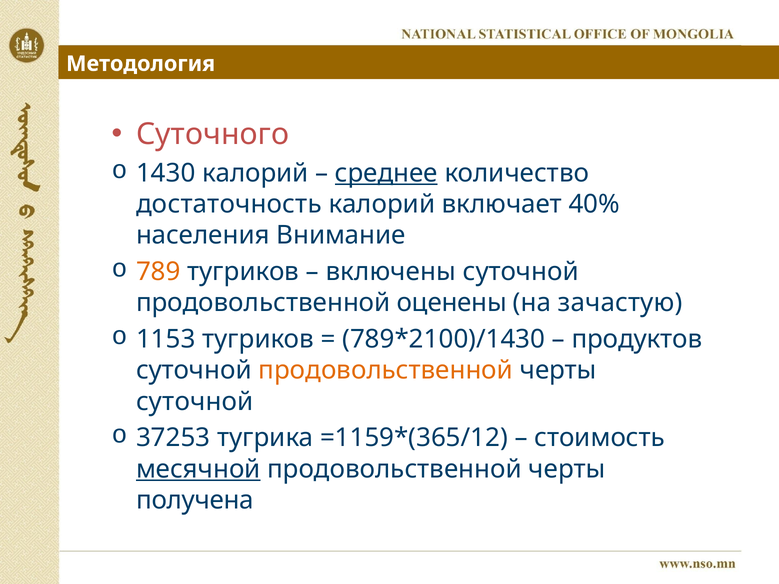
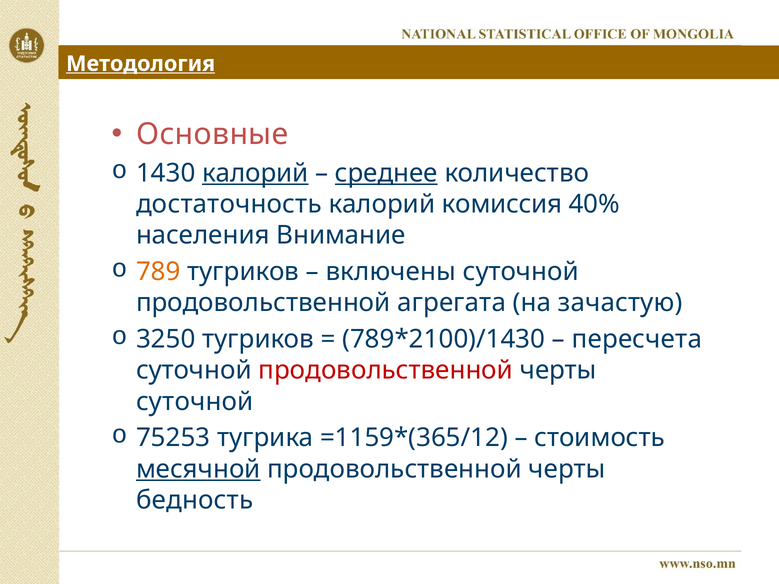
Методология underline: none -> present
Суточного: Суточного -> Основные
калорий at (255, 173) underline: none -> present
включает: включает -> комиссия
оценены: оценены -> агрегата
1153: 1153 -> 3250
продуктов: продуктов -> пересчета
продовольственной at (386, 371) colour: orange -> red
37253: 37253 -> 75253
получена: получена -> бедность
